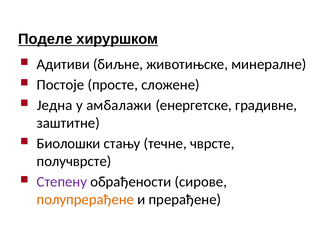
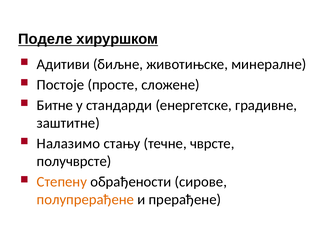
Једна: Једна -> Битне
амбалажи: амбалажи -> стандарди
Биолошки: Биолошки -> Налазимо
Степену colour: purple -> orange
